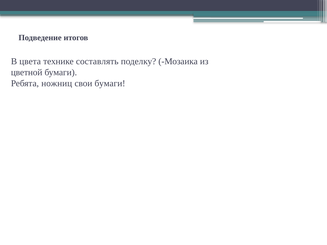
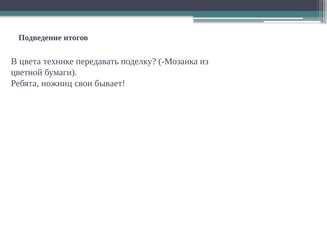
составлять: составлять -> передавать
свои бумаги: бумаги -> бывает
